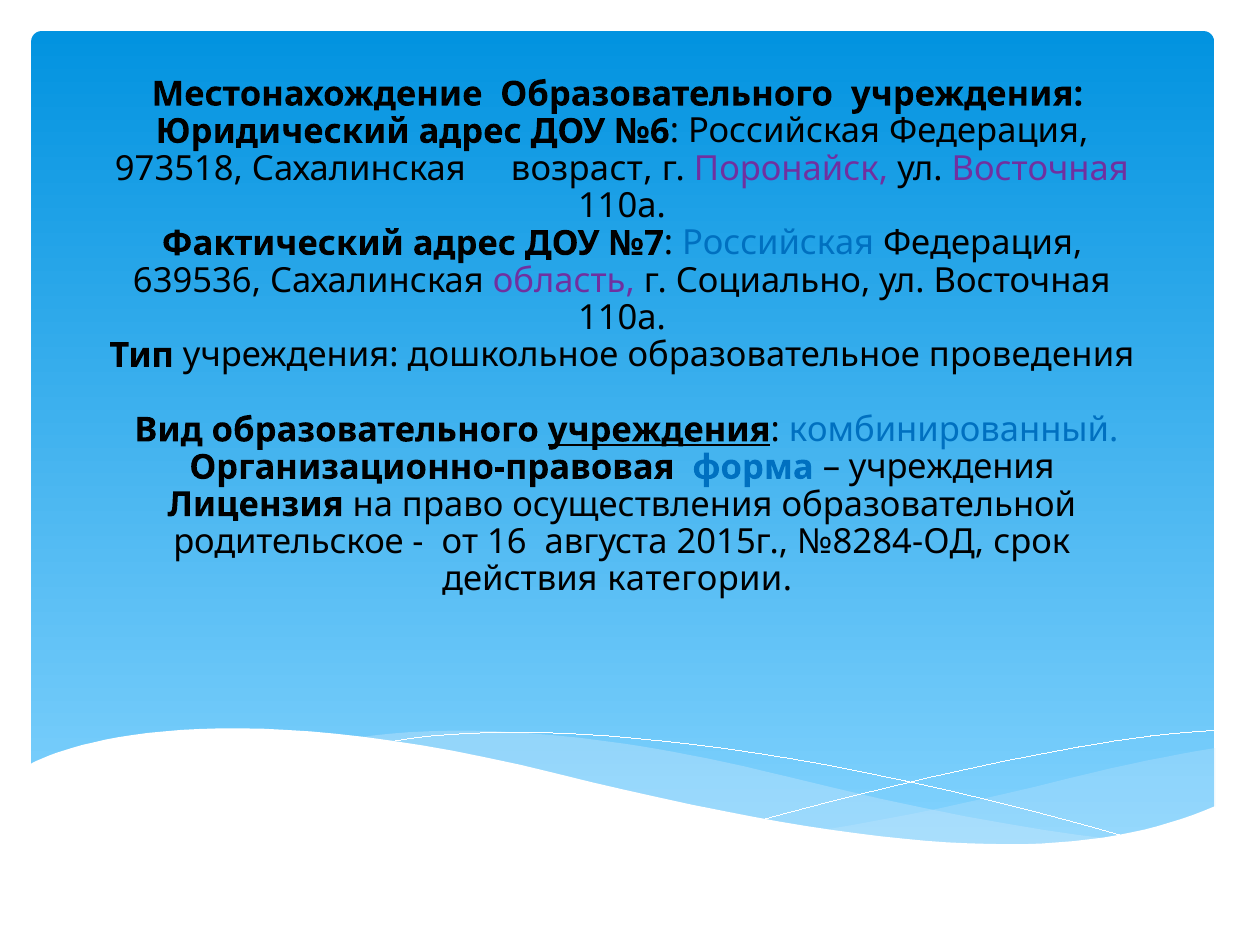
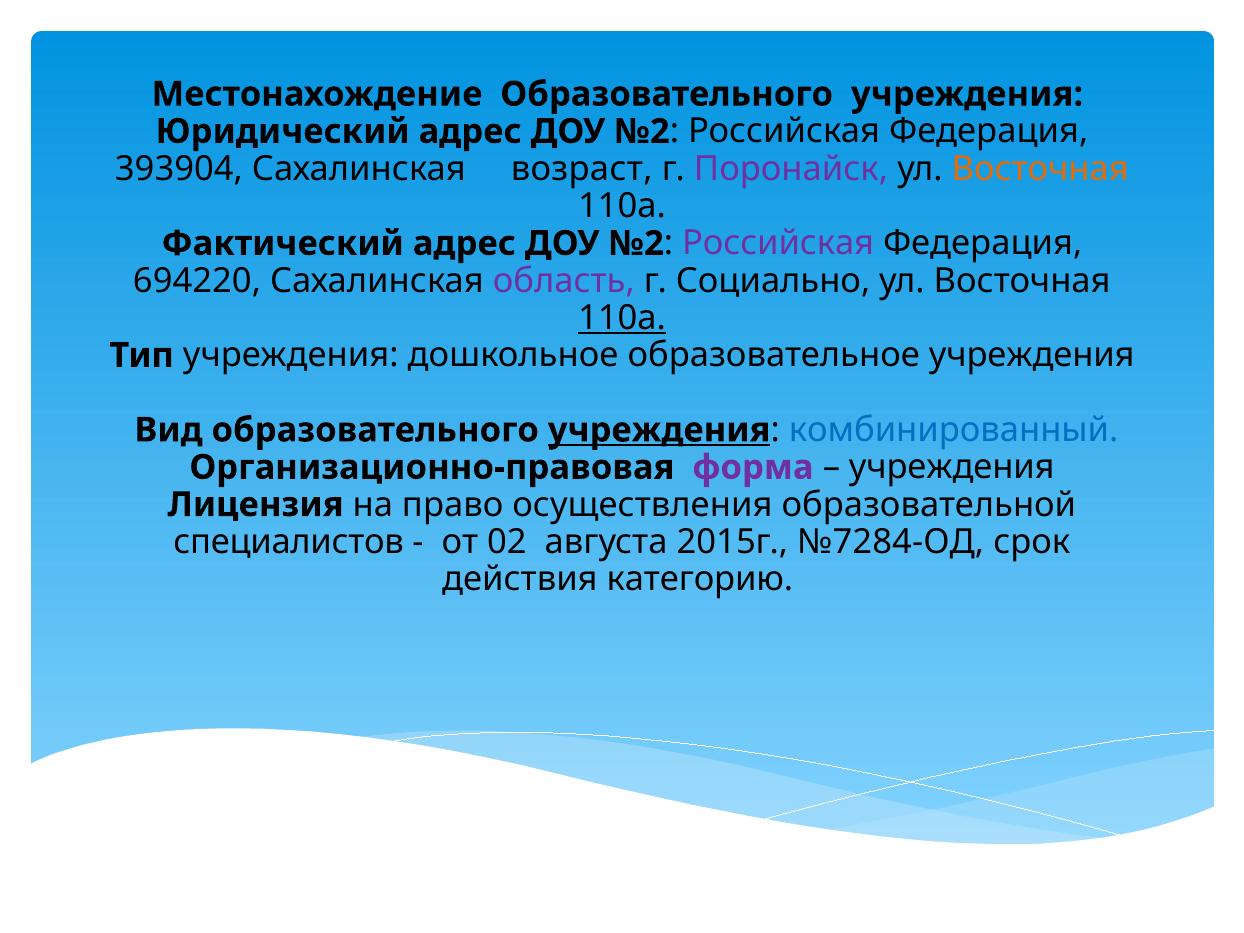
Юридический адрес ДОУ №6: №6 -> №2
973518: 973518 -> 393904
Восточная at (1040, 169) colour: purple -> orange
Фактический адрес ДОУ №7: №7 -> №2
Российская at (778, 243) colour: blue -> purple
639536: 639536 -> 694220
110а at (622, 318) underline: none -> present
образовательное проведения: проведения -> учреждения
форма colour: blue -> purple
родительское: родительское -> специалистов
16: 16 -> 02
№8284-ОД: №8284-ОД -> №7284-ОД
категории: категории -> категорию
